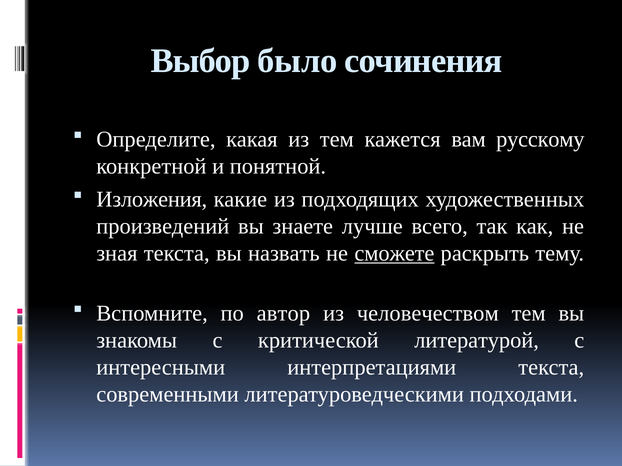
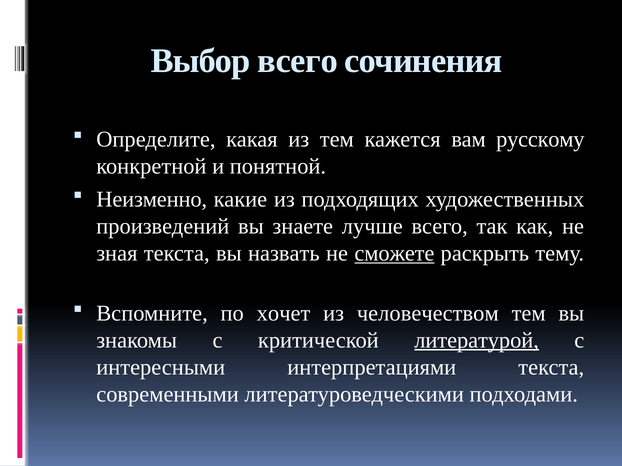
Выбор было: было -> всего
Изложения: Изложения -> Неизменно
автор: автор -> хочет
литературой underline: none -> present
